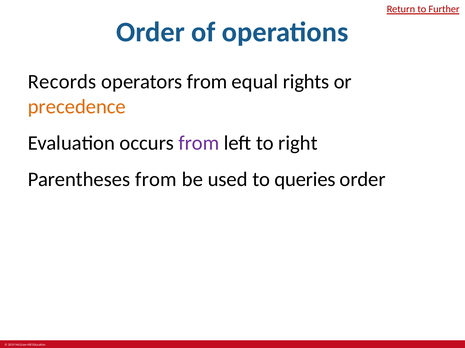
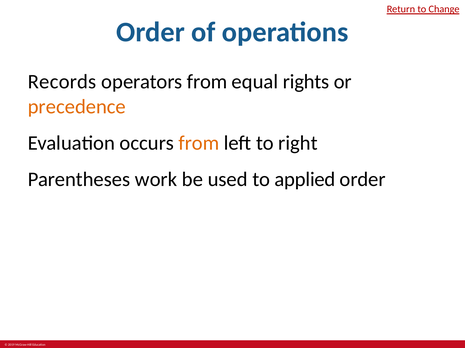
Further: Further -> Change
from at (199, 143) colour: purple -> orange
Parentheses from: from -> work
queries: queries -> applied
